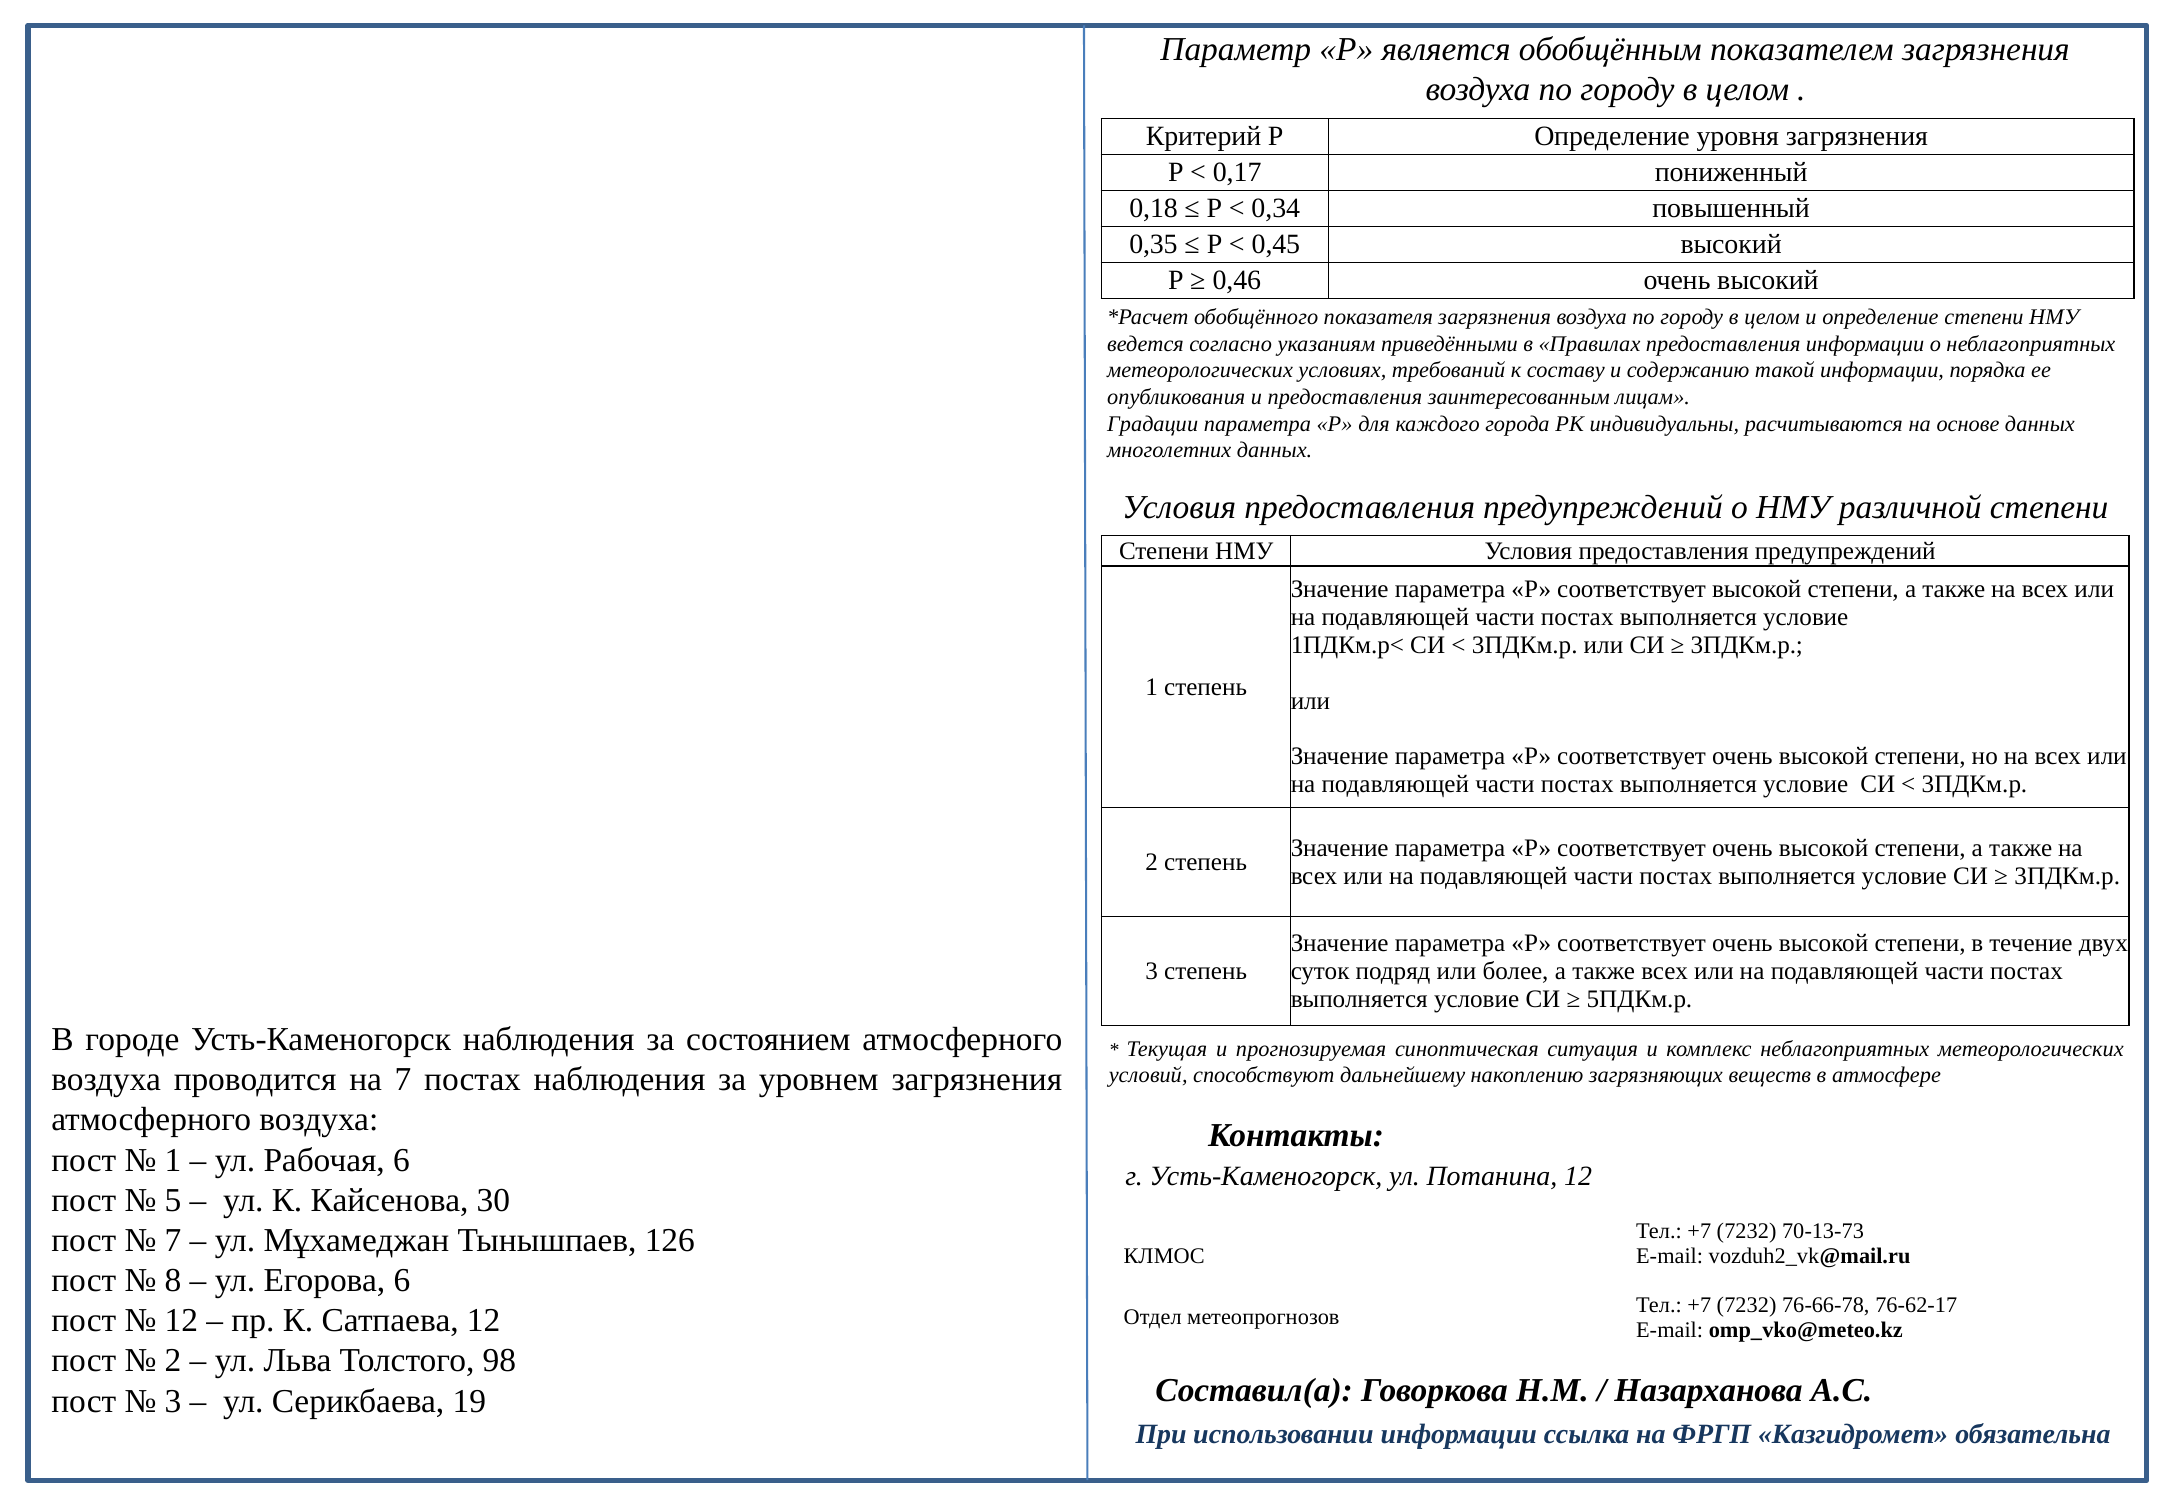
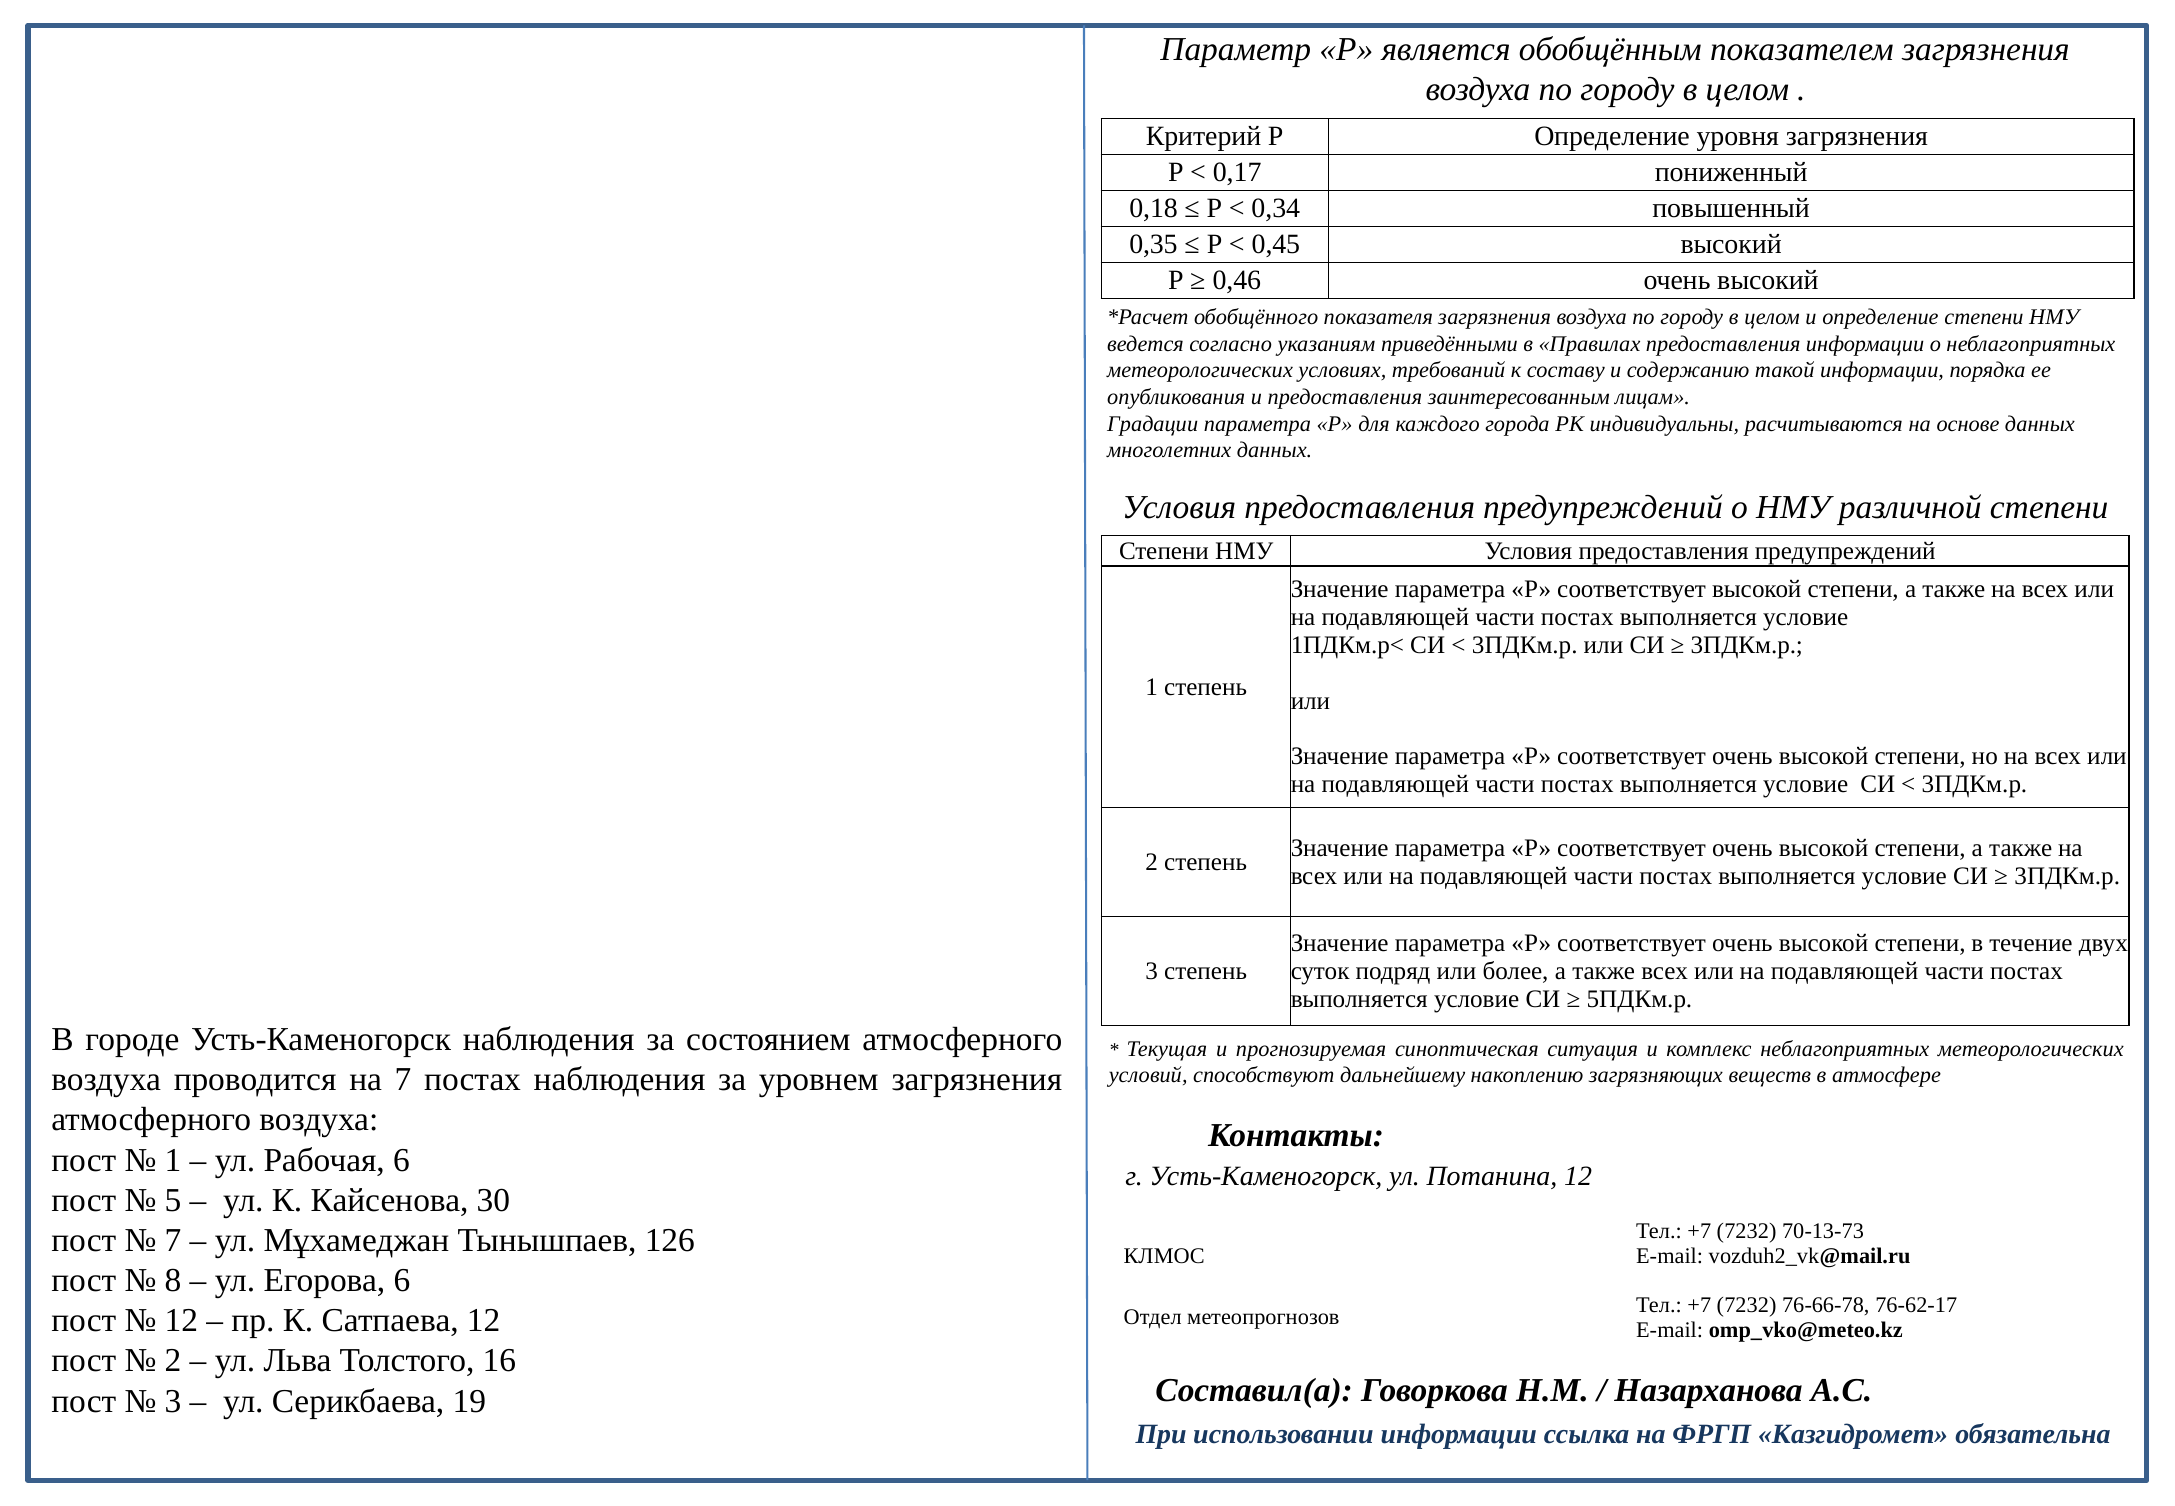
98: 98 -> 16
